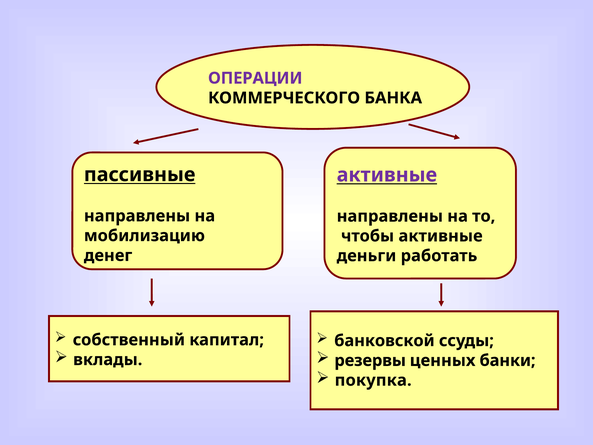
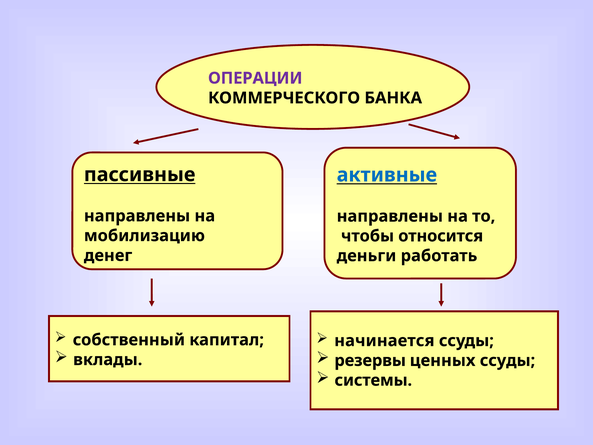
активные at (387, 175) colour: purple -> blue
чтобы активные: активные -> относится
банковской: банковской -> начинается
ценных банки: банки -> ссуды
покупка: покупка -> системы
